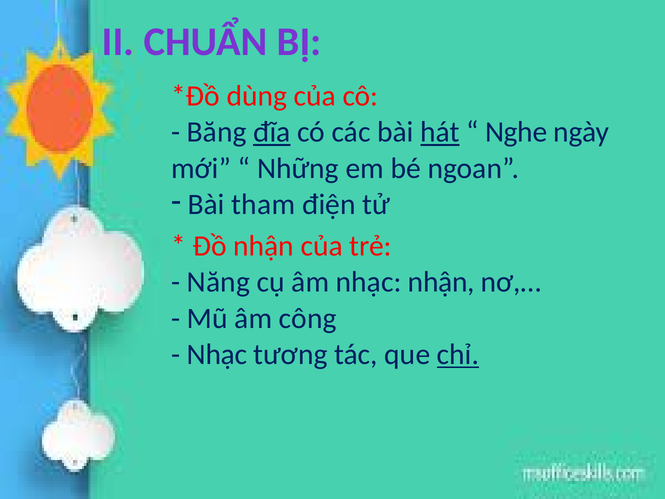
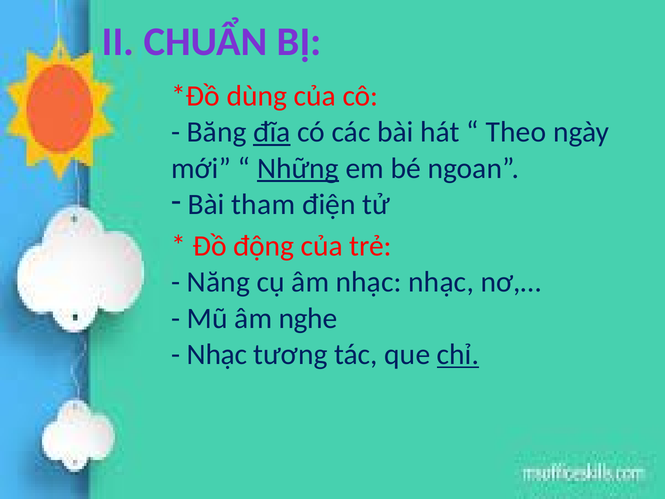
hát underline: present -> none
Nghe: Nghe -> Theo
Những underline: none -> present
Đồ nhận: nhận -> động
nhạc nhận: nhận -> nhạc
công: công -> nghe
